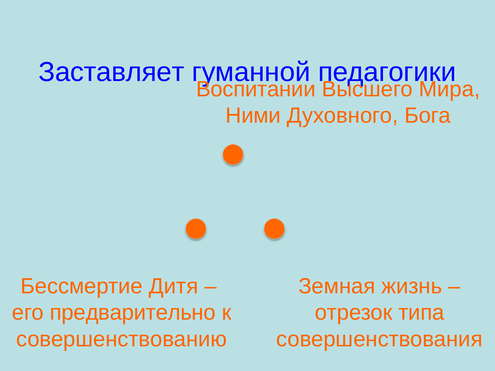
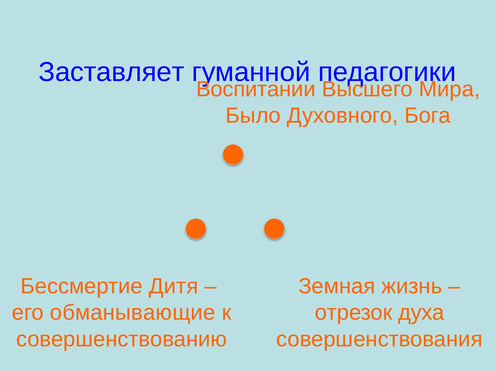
Ними: Ними -> Было
предварительно: предварительно -> обманывающие
типа: типа -> духа
